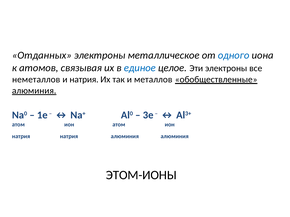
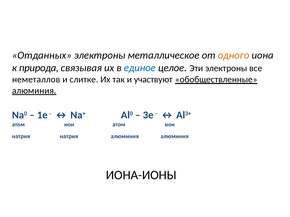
одного colour: blue -> orange
атомов: атомов -> природа
и натрия: натрия -> слитке
металлов: металлов -> участвуют
ЭТОМ-ИОНЫ: ЭТОМ-ИОНЫ -> ИОНА-ИОНЫ
